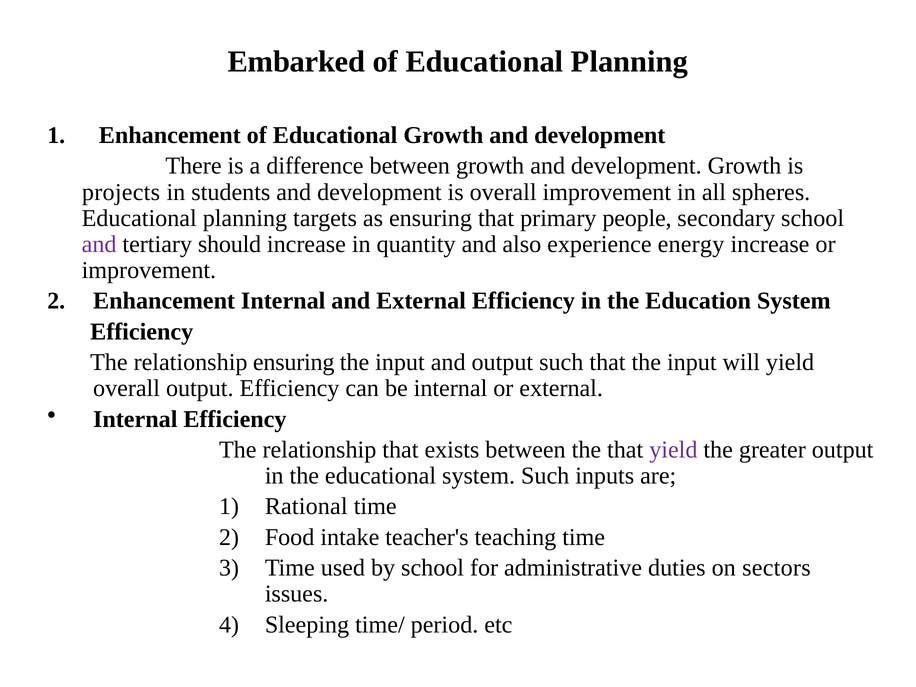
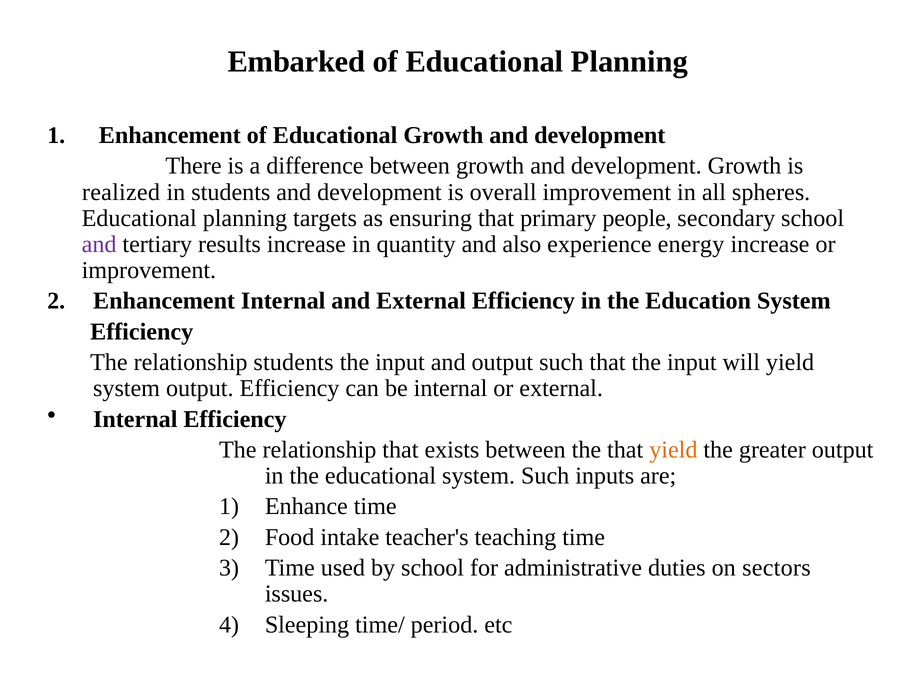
projects: projects -> realized
should: should -> results
relationship ensuring: ensuring -> students
overall at (127, 388): overall -> system
yield at (673, 450) colour: purple -> orange
Rational: Rational -> Enhance
